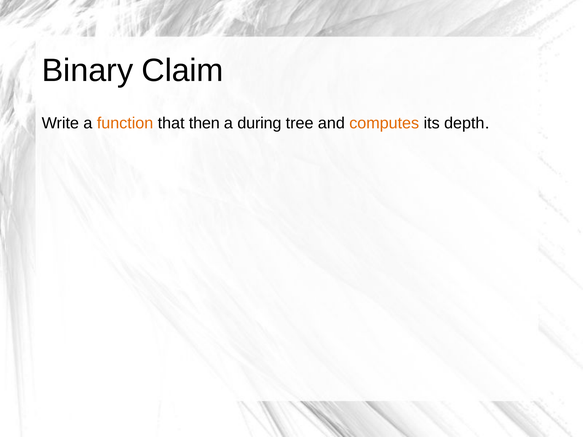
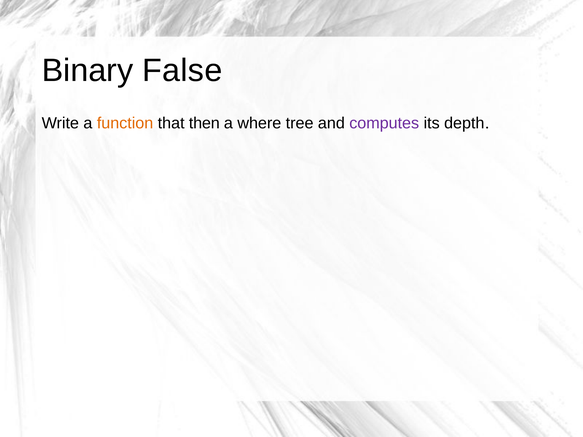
Claim: Claim -> False
during: during -> where
computes colour: orange -> purple
